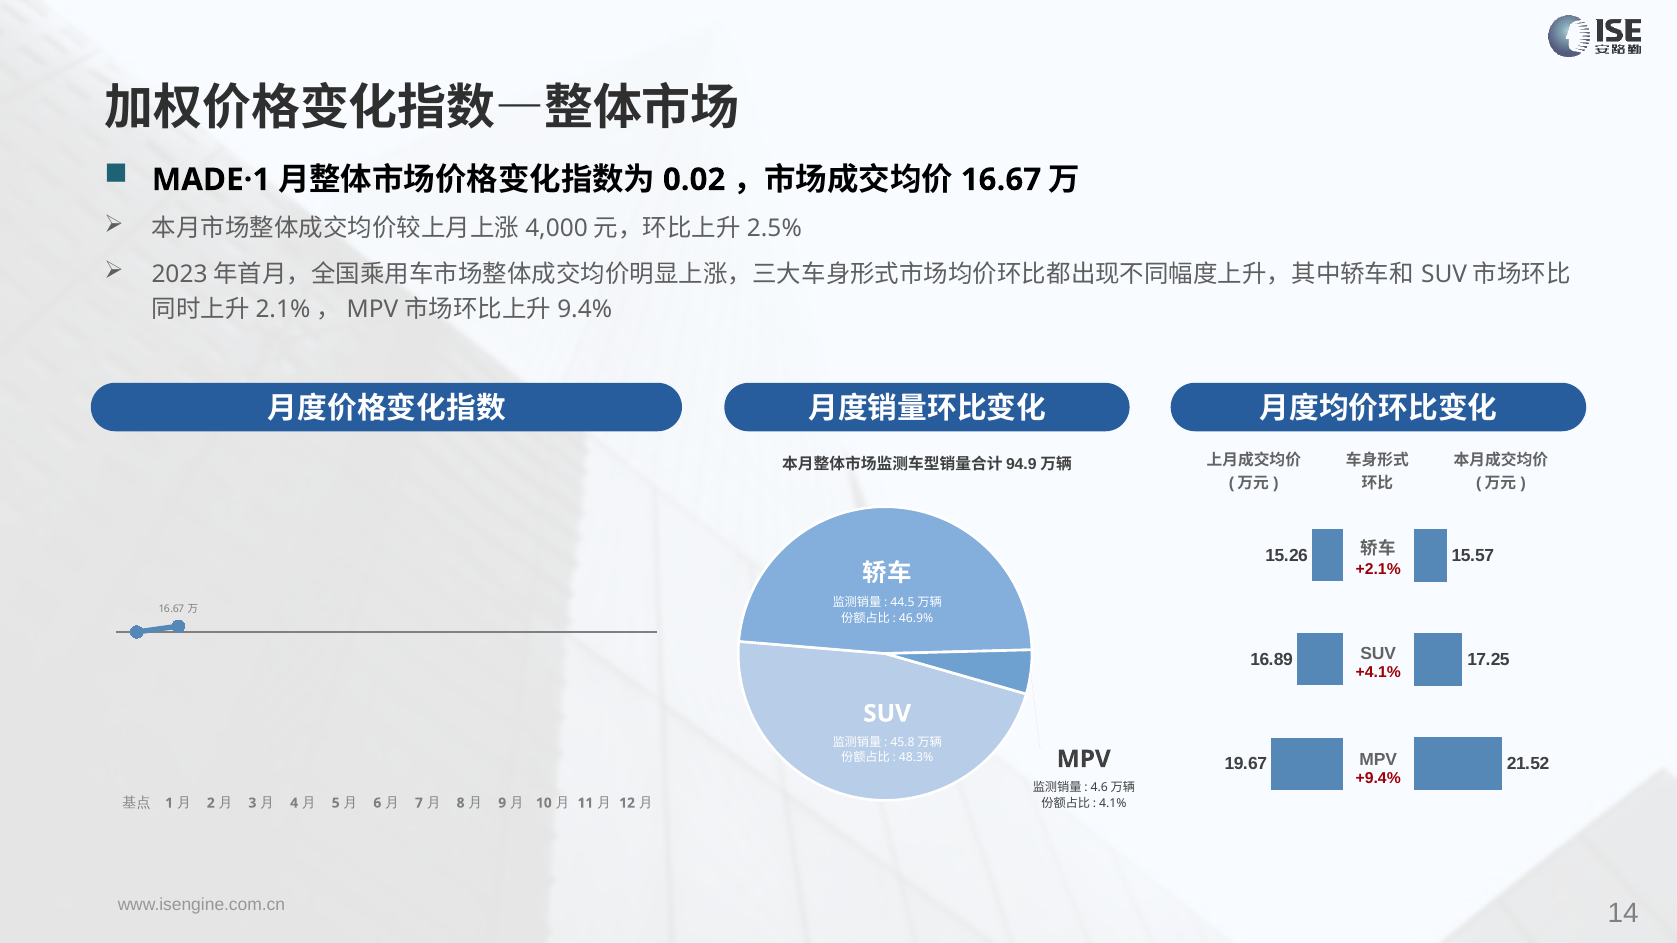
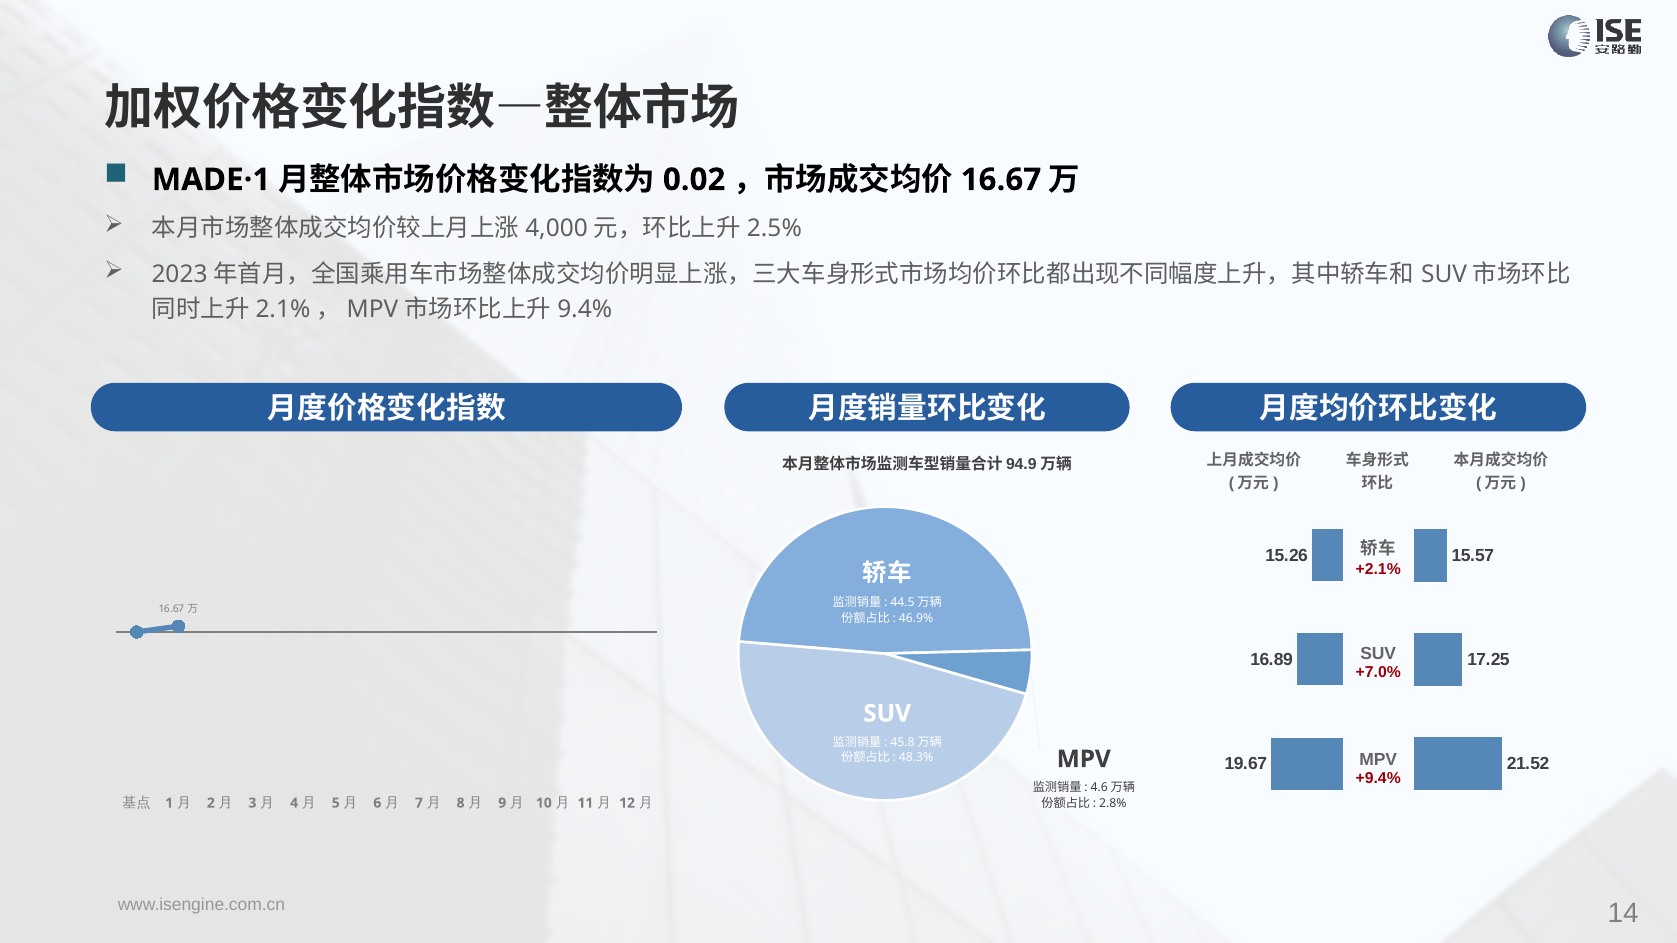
+4.1%: +4.1% -> +7.0%
4.1%: 4.1% -> 2.8%
